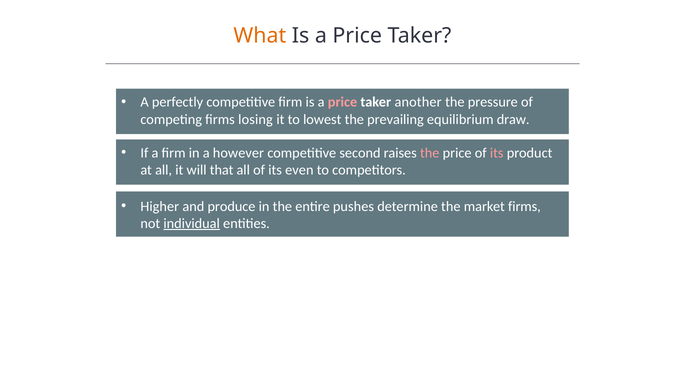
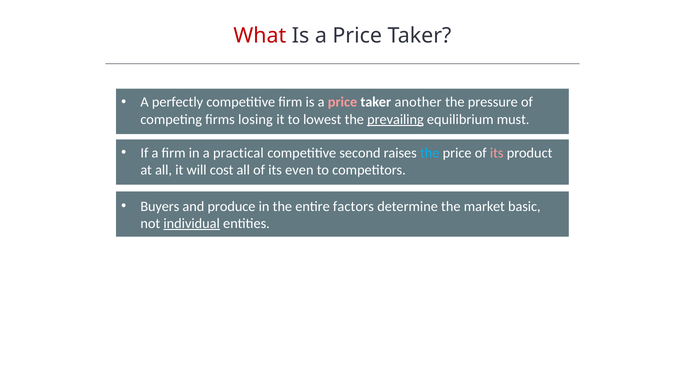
What colour: orange -> red
prevailing underline: none -> present
draw: draw -> must
however: however -> practical
the at (430, 153) colour: pink -> light blue
that: that -> cost
Higher: Higher -> Buyers
pushes: pushes -> factors
market firms: firms -> basic
